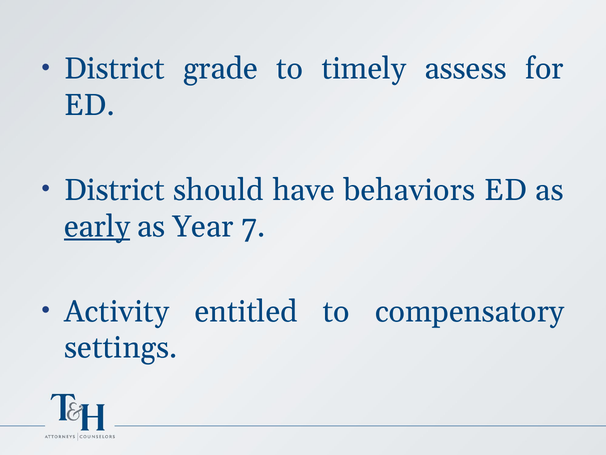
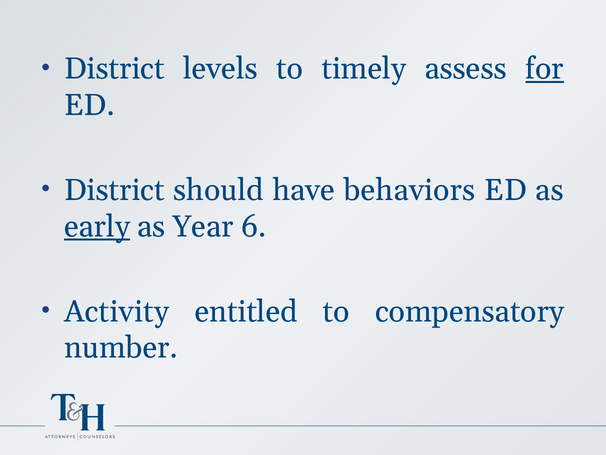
grade: grade -> levels
for underline: none -> present
7: 7 -> 6
settings: settings -> number
